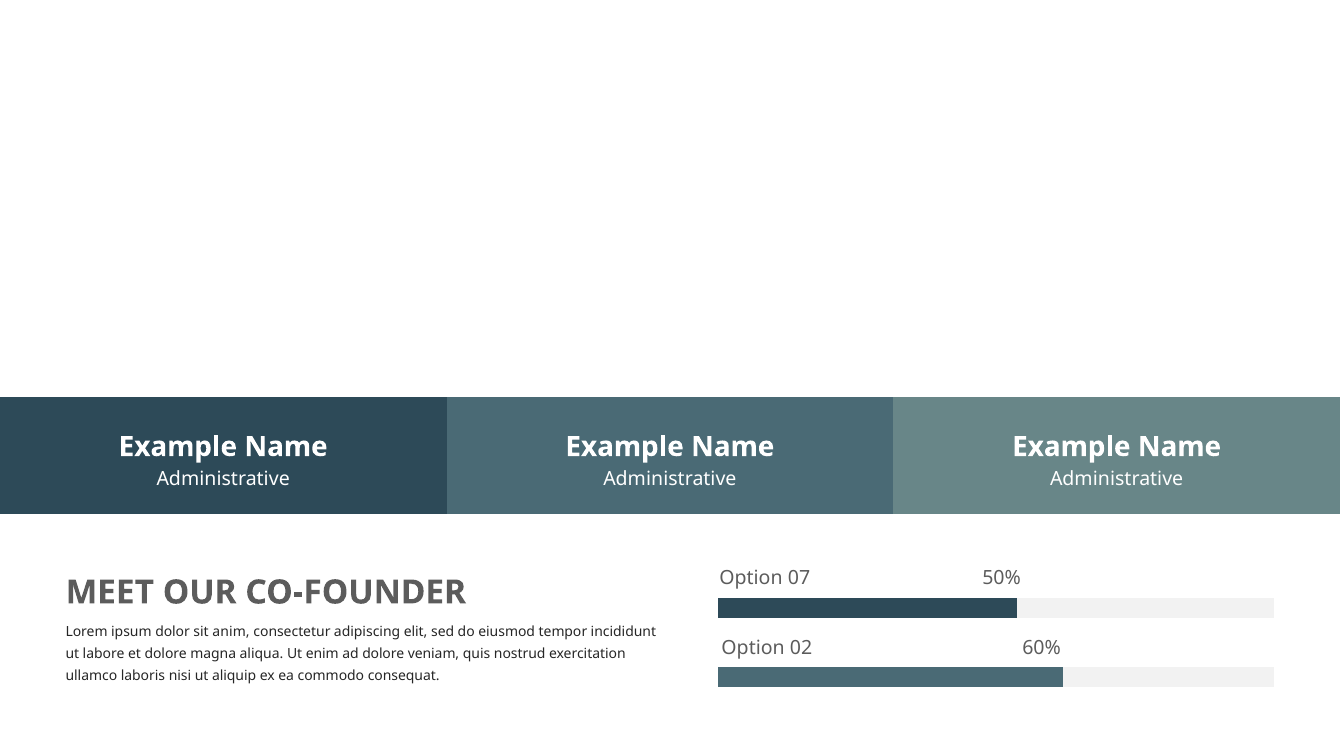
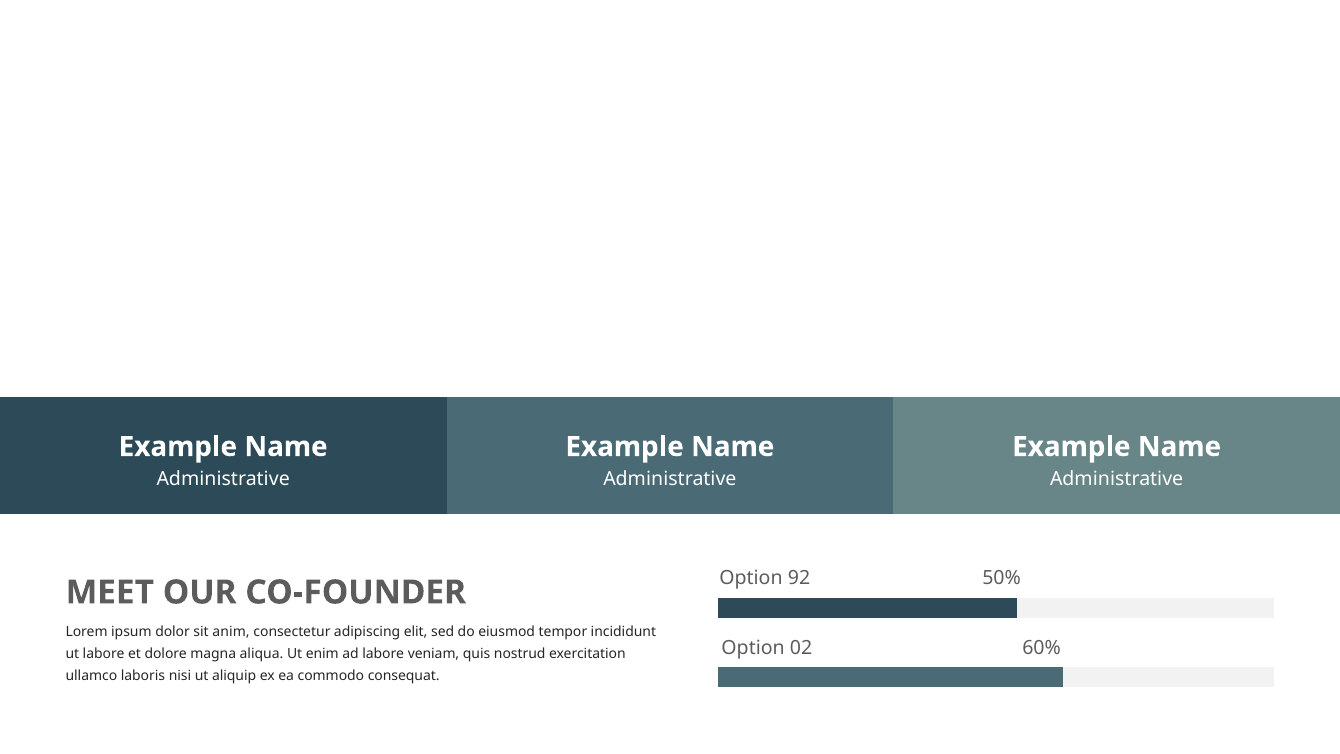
07: 07 -> 92
ad dolore: dolore -> labore
